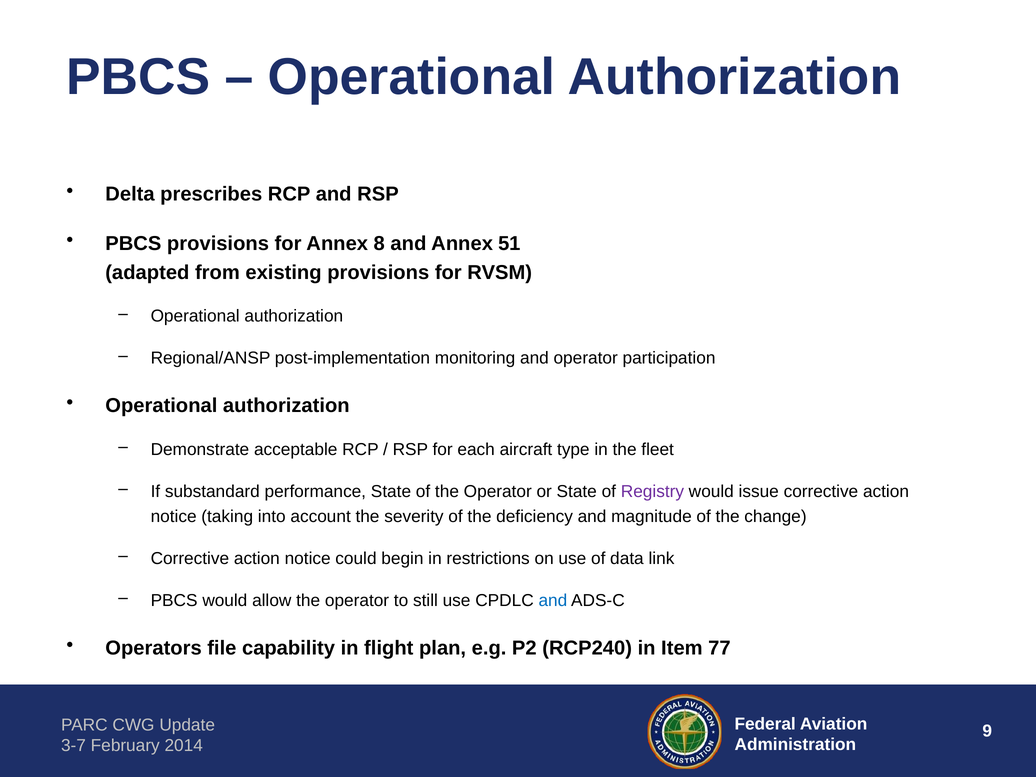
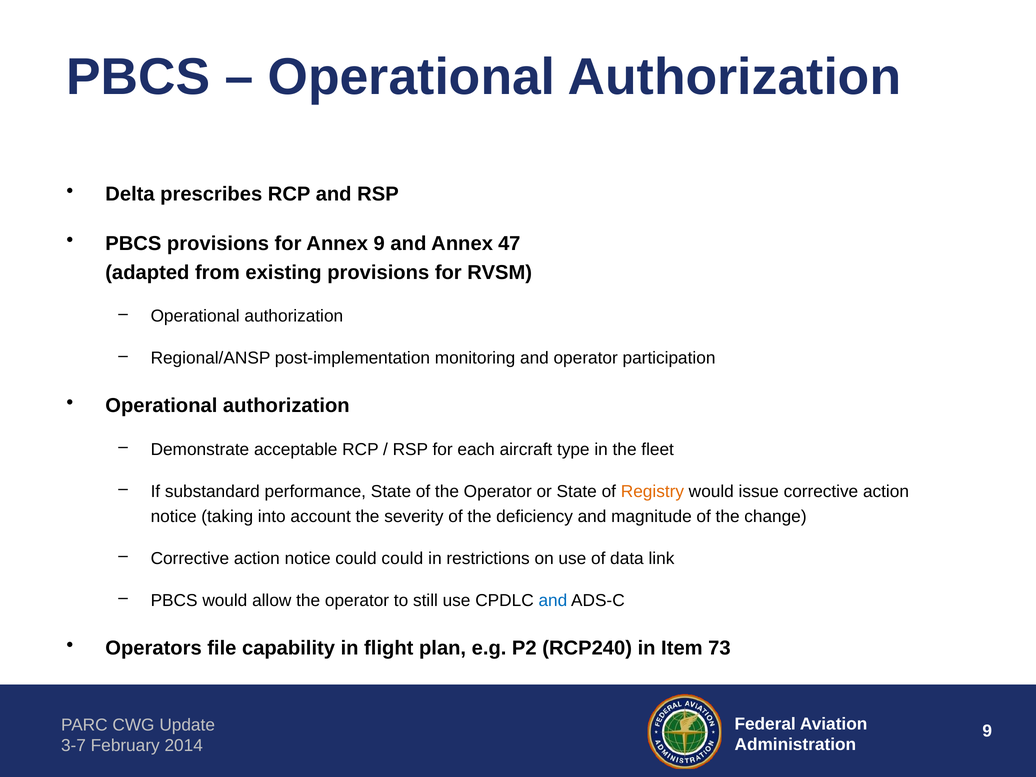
Annex 8: 8 -> 9
51: 51 -> 47
Registry colour: purple -> orange
could begin: begin -> could
77: 77 -> 73
